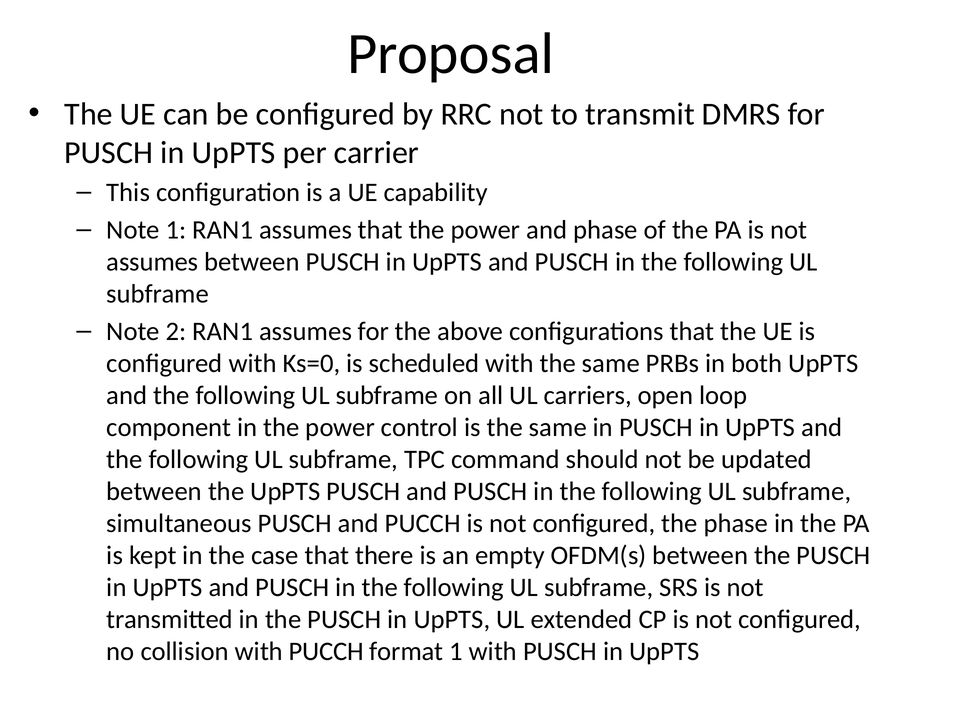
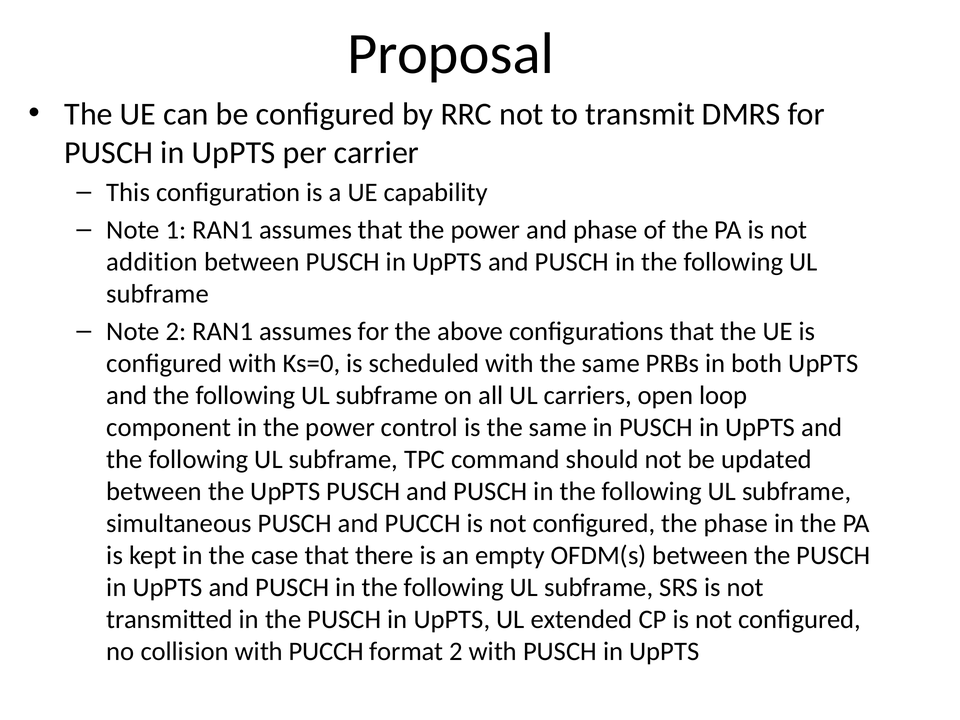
assumes at (152, 262): assumes -> addition
format 1: 1 -> 2
